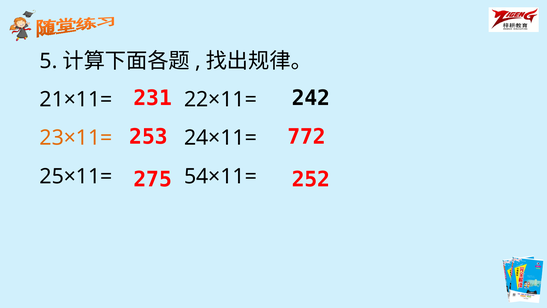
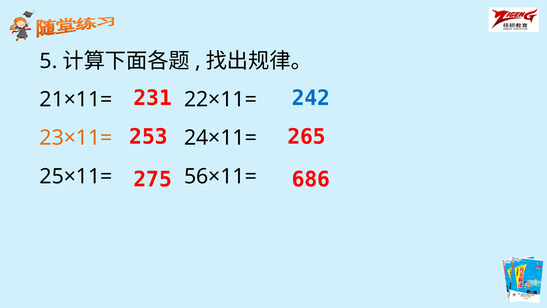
242 colour: black -> blue
772: 772 -> 265
252: 252 -> 686
54×11=: 54×11= -> 56×11=
